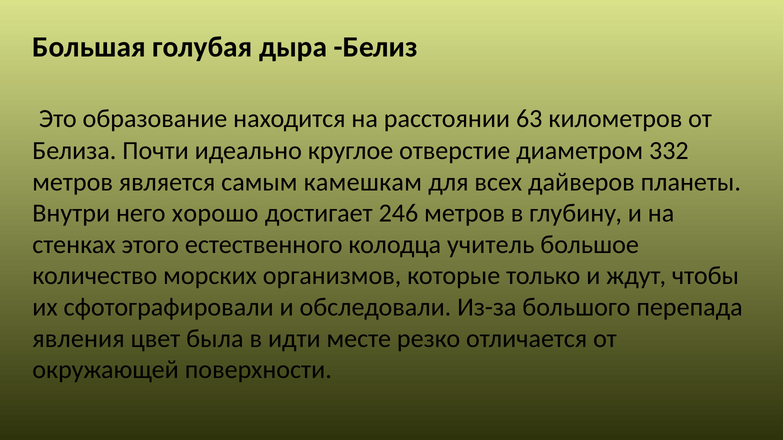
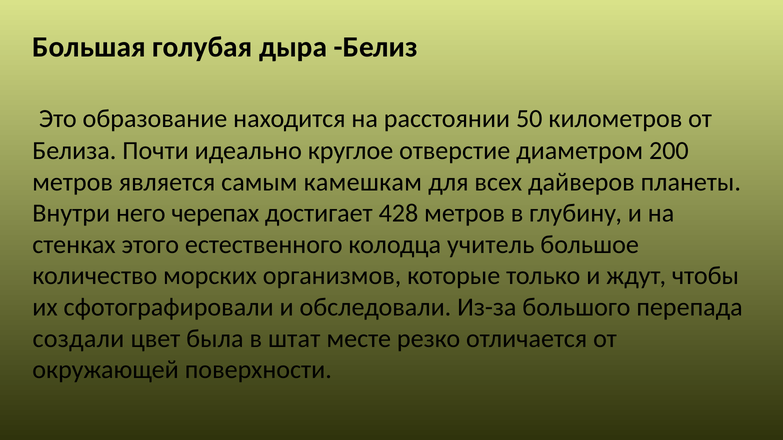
63: 63 -> 50
332: 332 -> 200
хорошо: хорошо -> черепах
246: 246 -> 428
явления: явления -> создали
идти: идти -> штат
